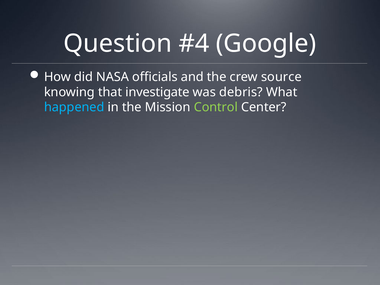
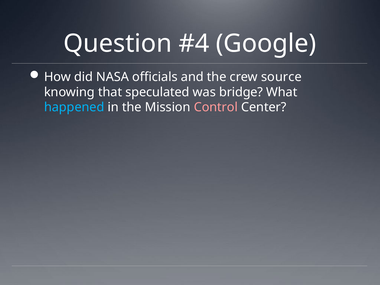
investigate: investigate -> speculated
debris: debris -> bridge
Control colour: light green -> pink
